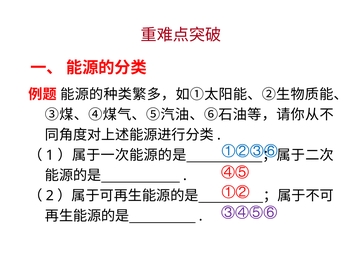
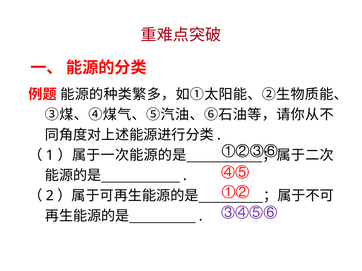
①②③⑥ colour: blue -> black
